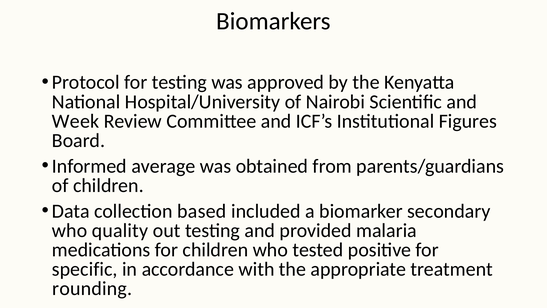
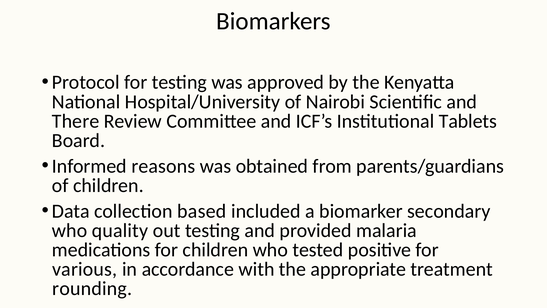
Week: Week -> There
Figures: Figures -> Tablets
average: average -> reasons
specific: specific -> various
